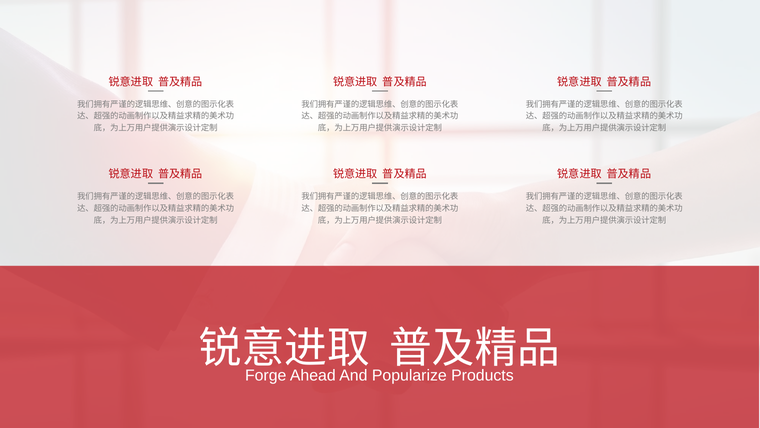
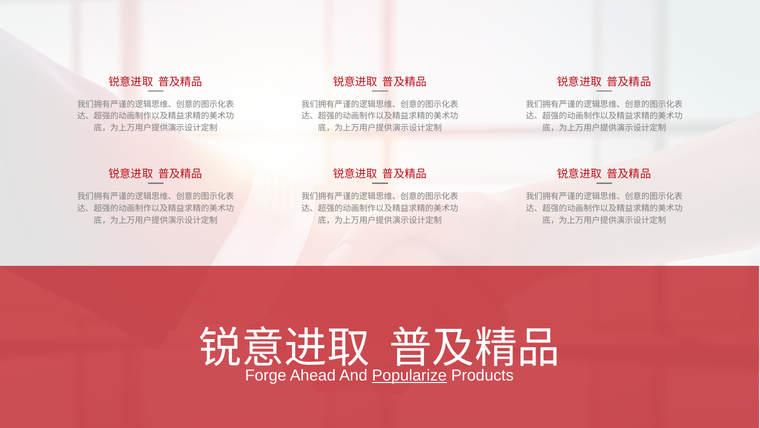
Popularize underline: none -> present
